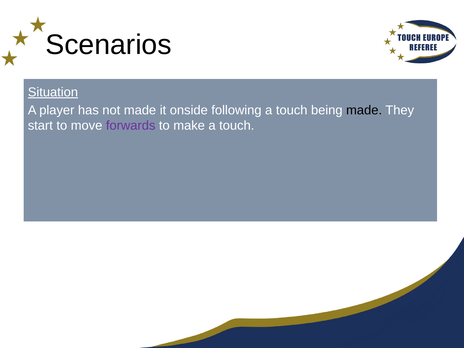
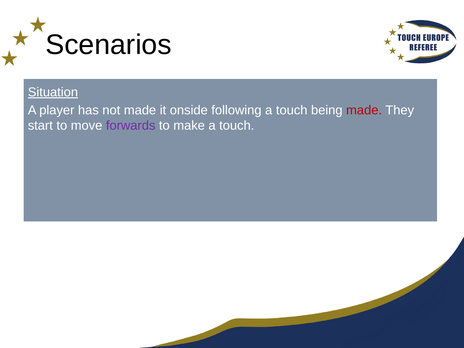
made at (364, 110) colour: black -> red
